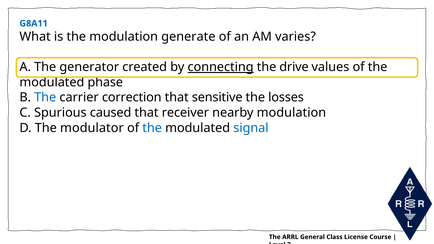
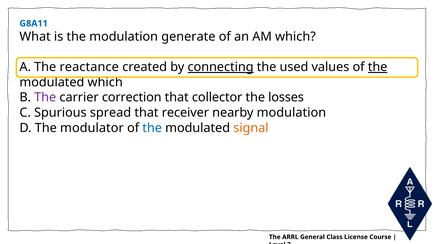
AM varies: varies -> which
generator: generator -> reactance
drive: drive -> used
the at (378, 67) underline: none -> present
modulated phase: phase -> which
The at (45, 98) colour: blue -> purple
sensitive: sensitive -> collector
caused: caused -> spread
signal colour: blue -> orange
